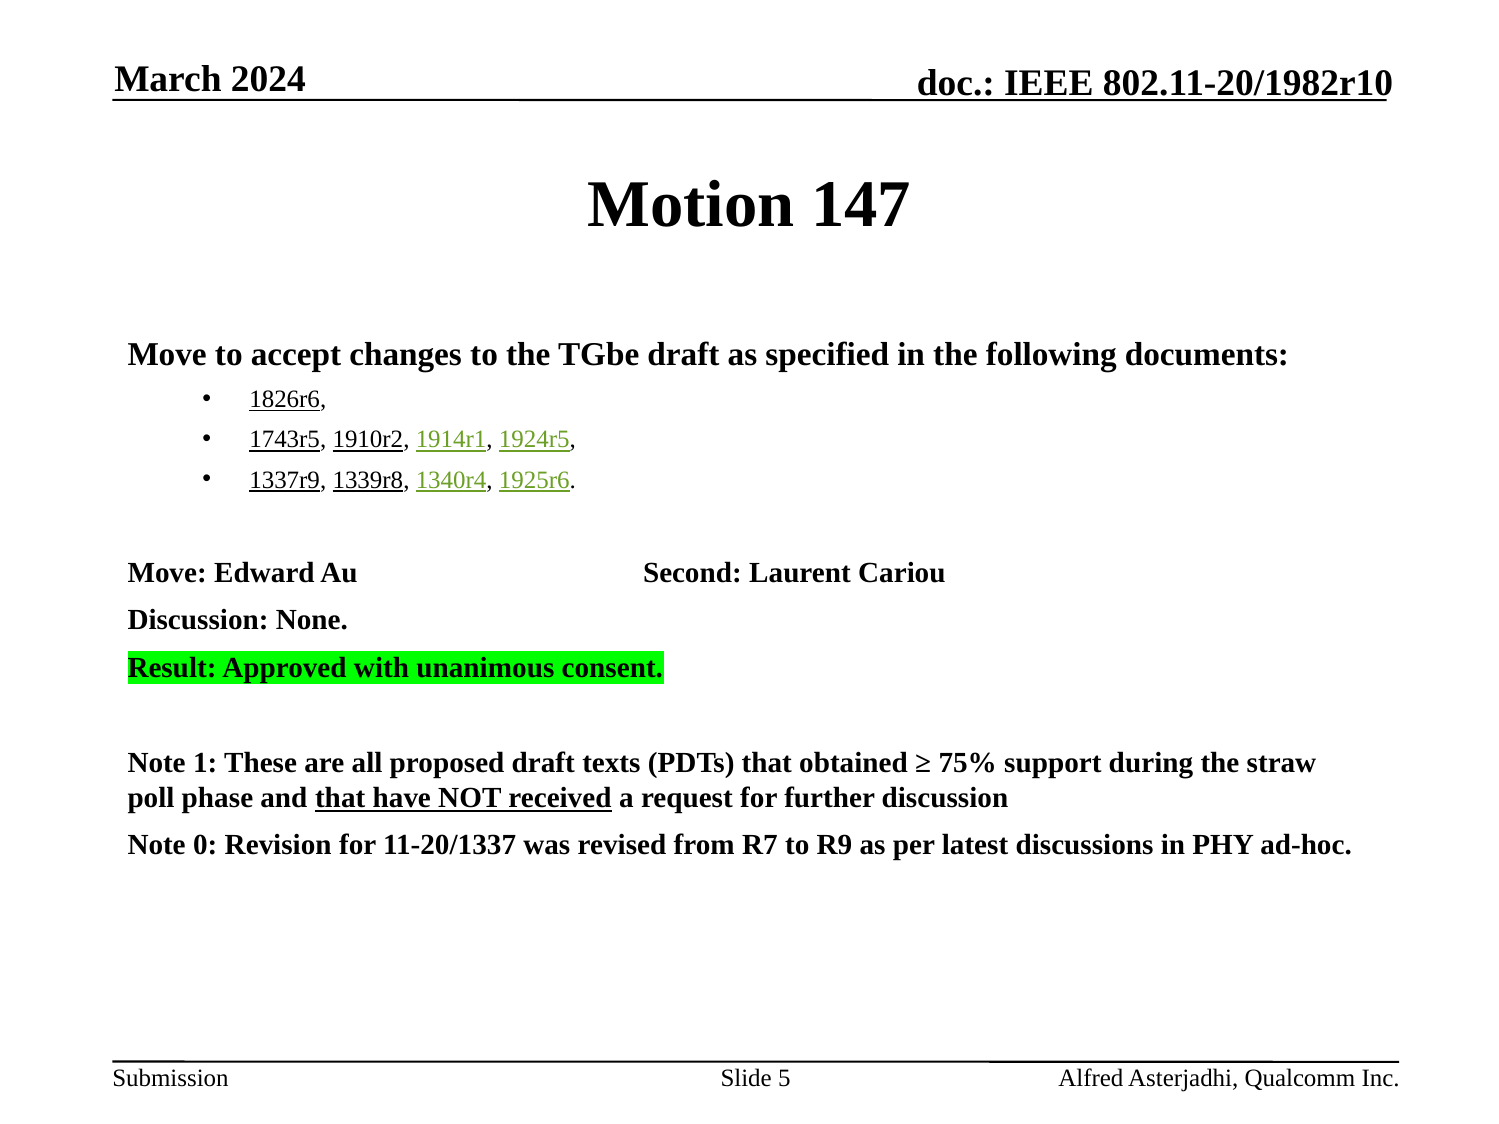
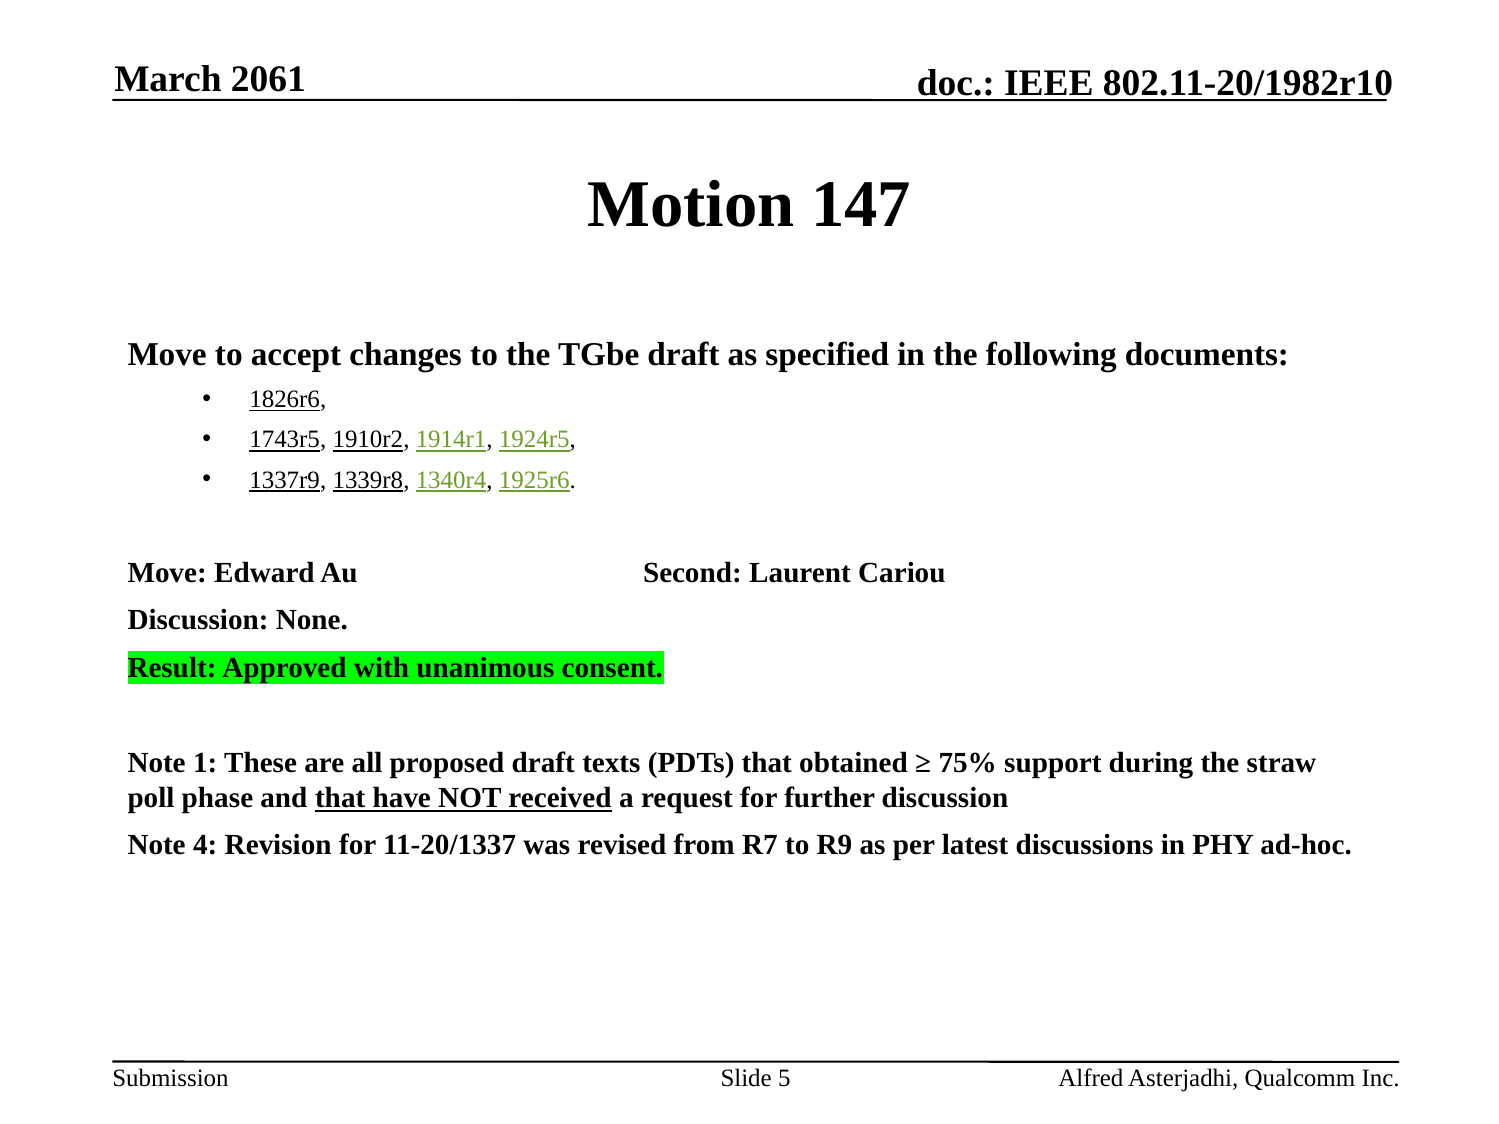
2024: 2024 -> 2061
0: 0 -> 4
